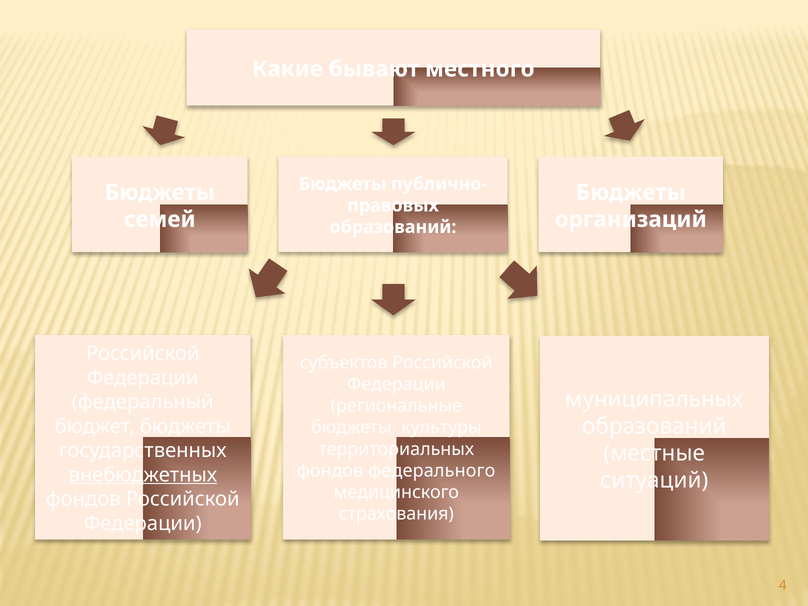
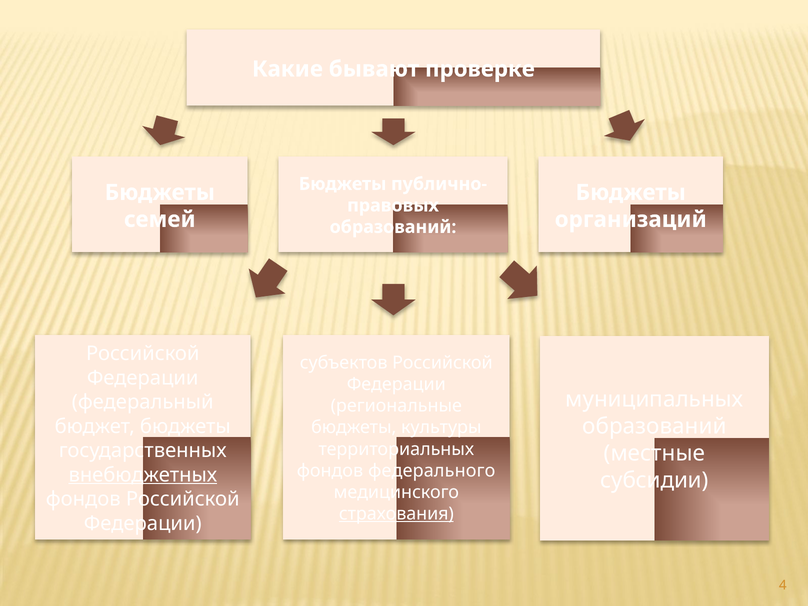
местного: местного -> проверке
ситуаций: ситуаций -> субсидии
страхования underline: none -> present
